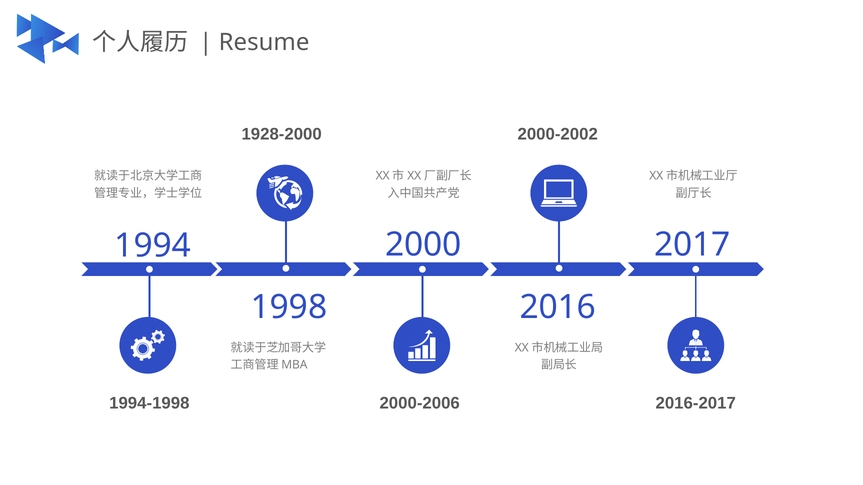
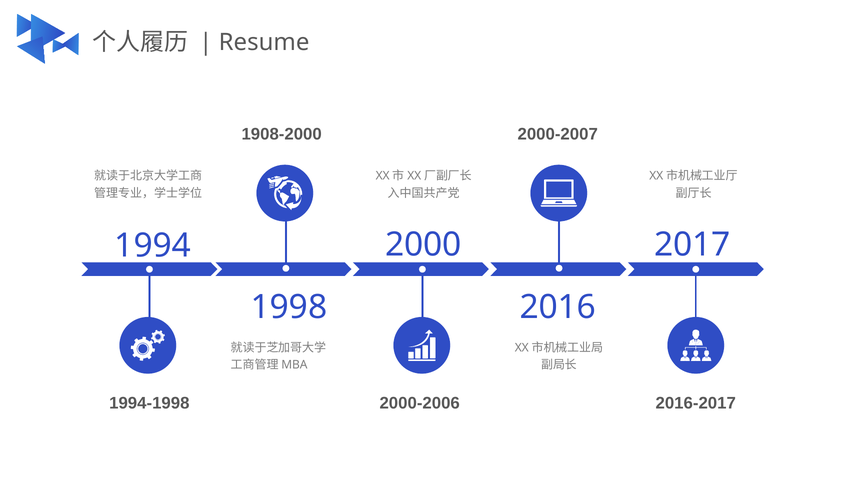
1928-2000: 1928-2000 -> 1908-2000
2000-2002: 2000-2002 -> 2000-2007
